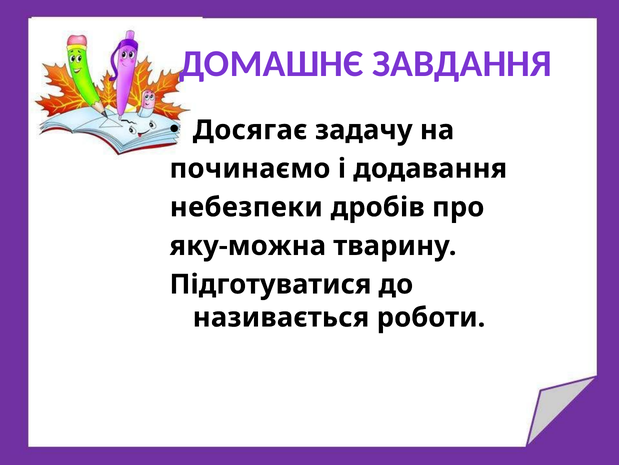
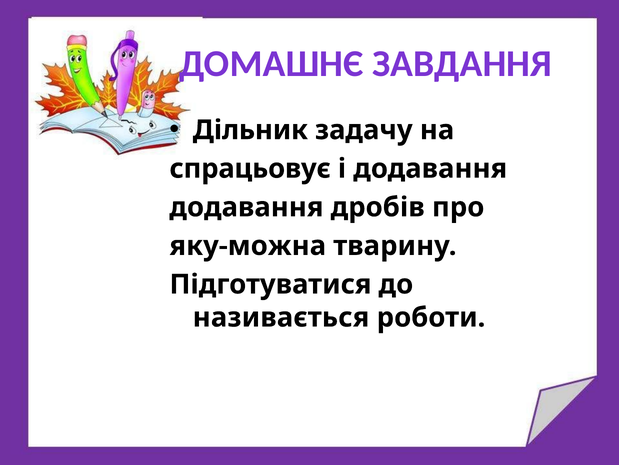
Досягає: Досягає -> Дільник
починаємо: починаємо -> спрацьовує
небезпеки at (246, 207): небезпеки -> додавання
